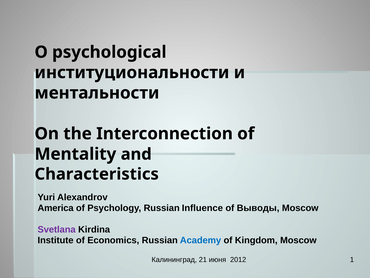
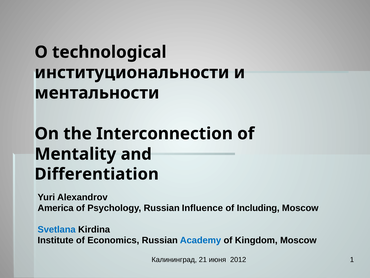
psychological: psychological -> technological
Characteristics: Characteristics -> Differentiation
Выводы: Выводы -> Including
Svetlana at (57, 229) colour: purple -> blue
